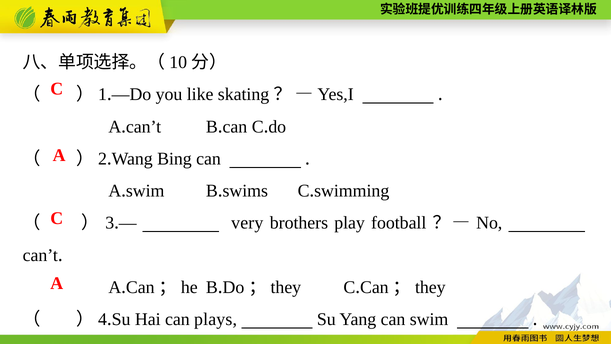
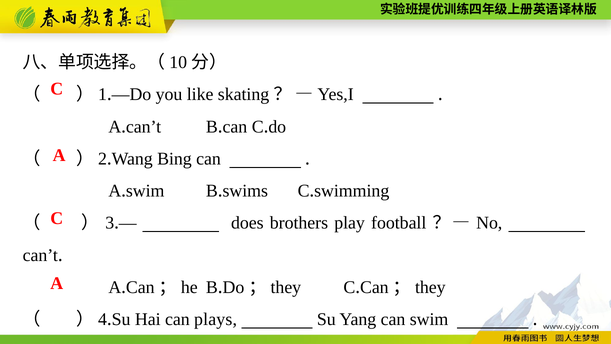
very: very -> does
